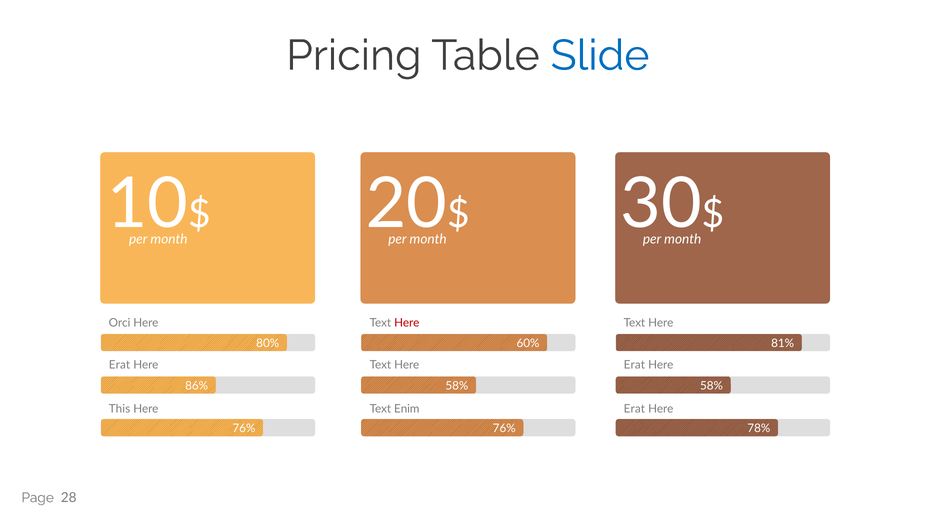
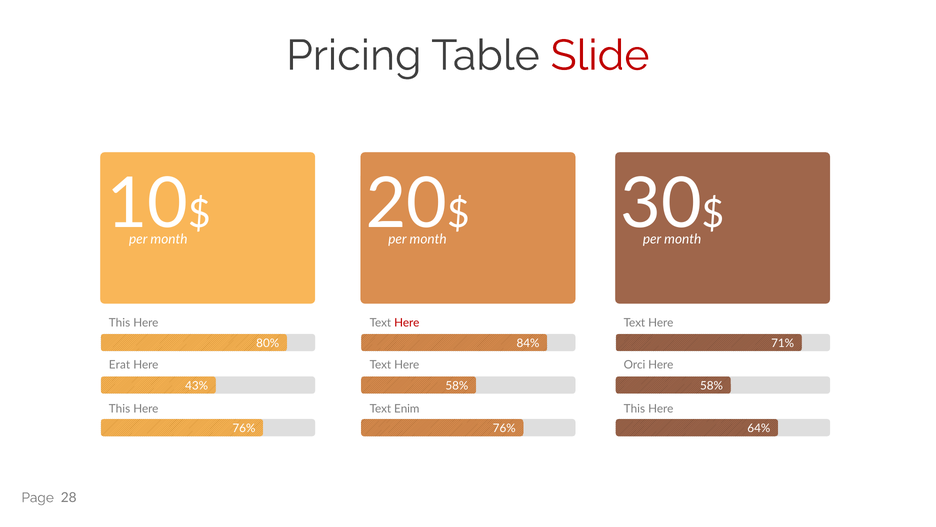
Slide colour: blue -> red
Orci at (120, 322): Orci -> This
60%: 60% -> 84%
81%: 81% -> 71%
Erat at (634, 365): Erat -> Orci
86%: 86% -> 43%
Erat at (634, 408): Erat -> This
78%: 78% -> 64%
